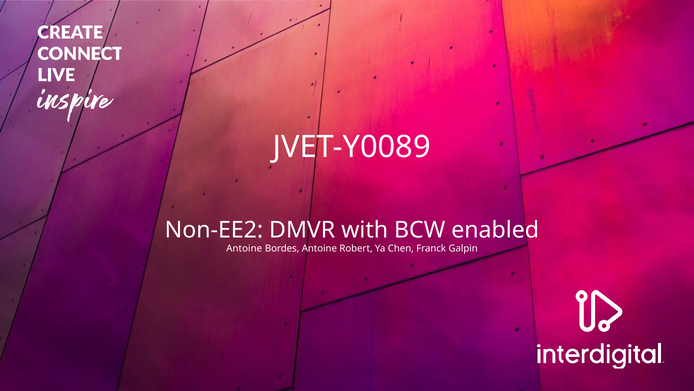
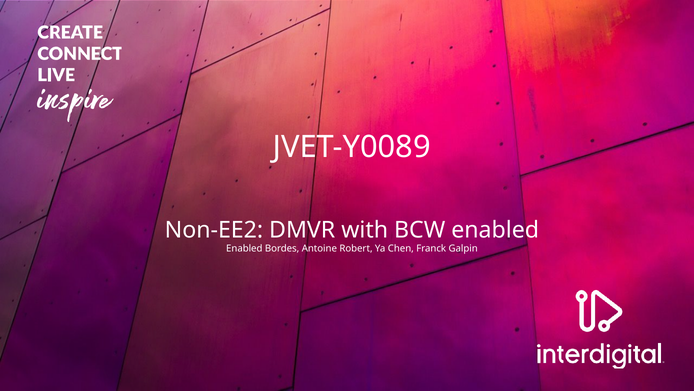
Antoine at (244, 248): Antoine -> Enabled
